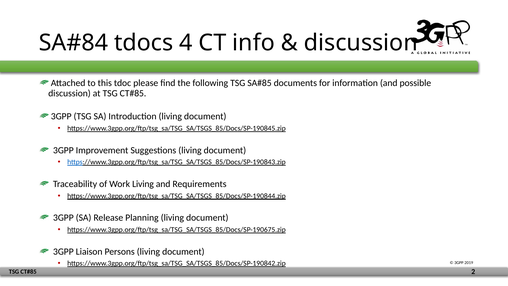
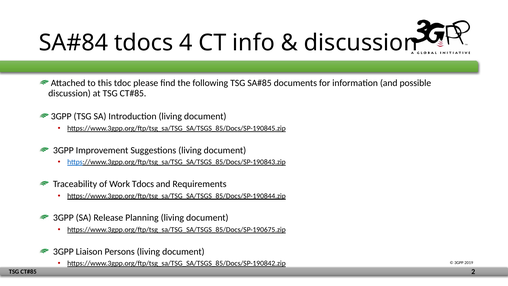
Work Living: Living -> Tdocs
